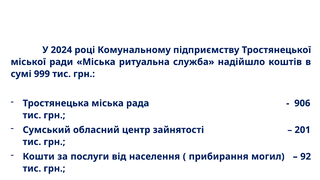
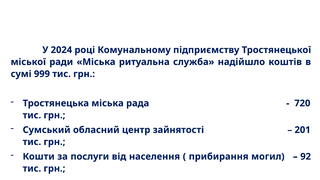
906: 906 -> 720
